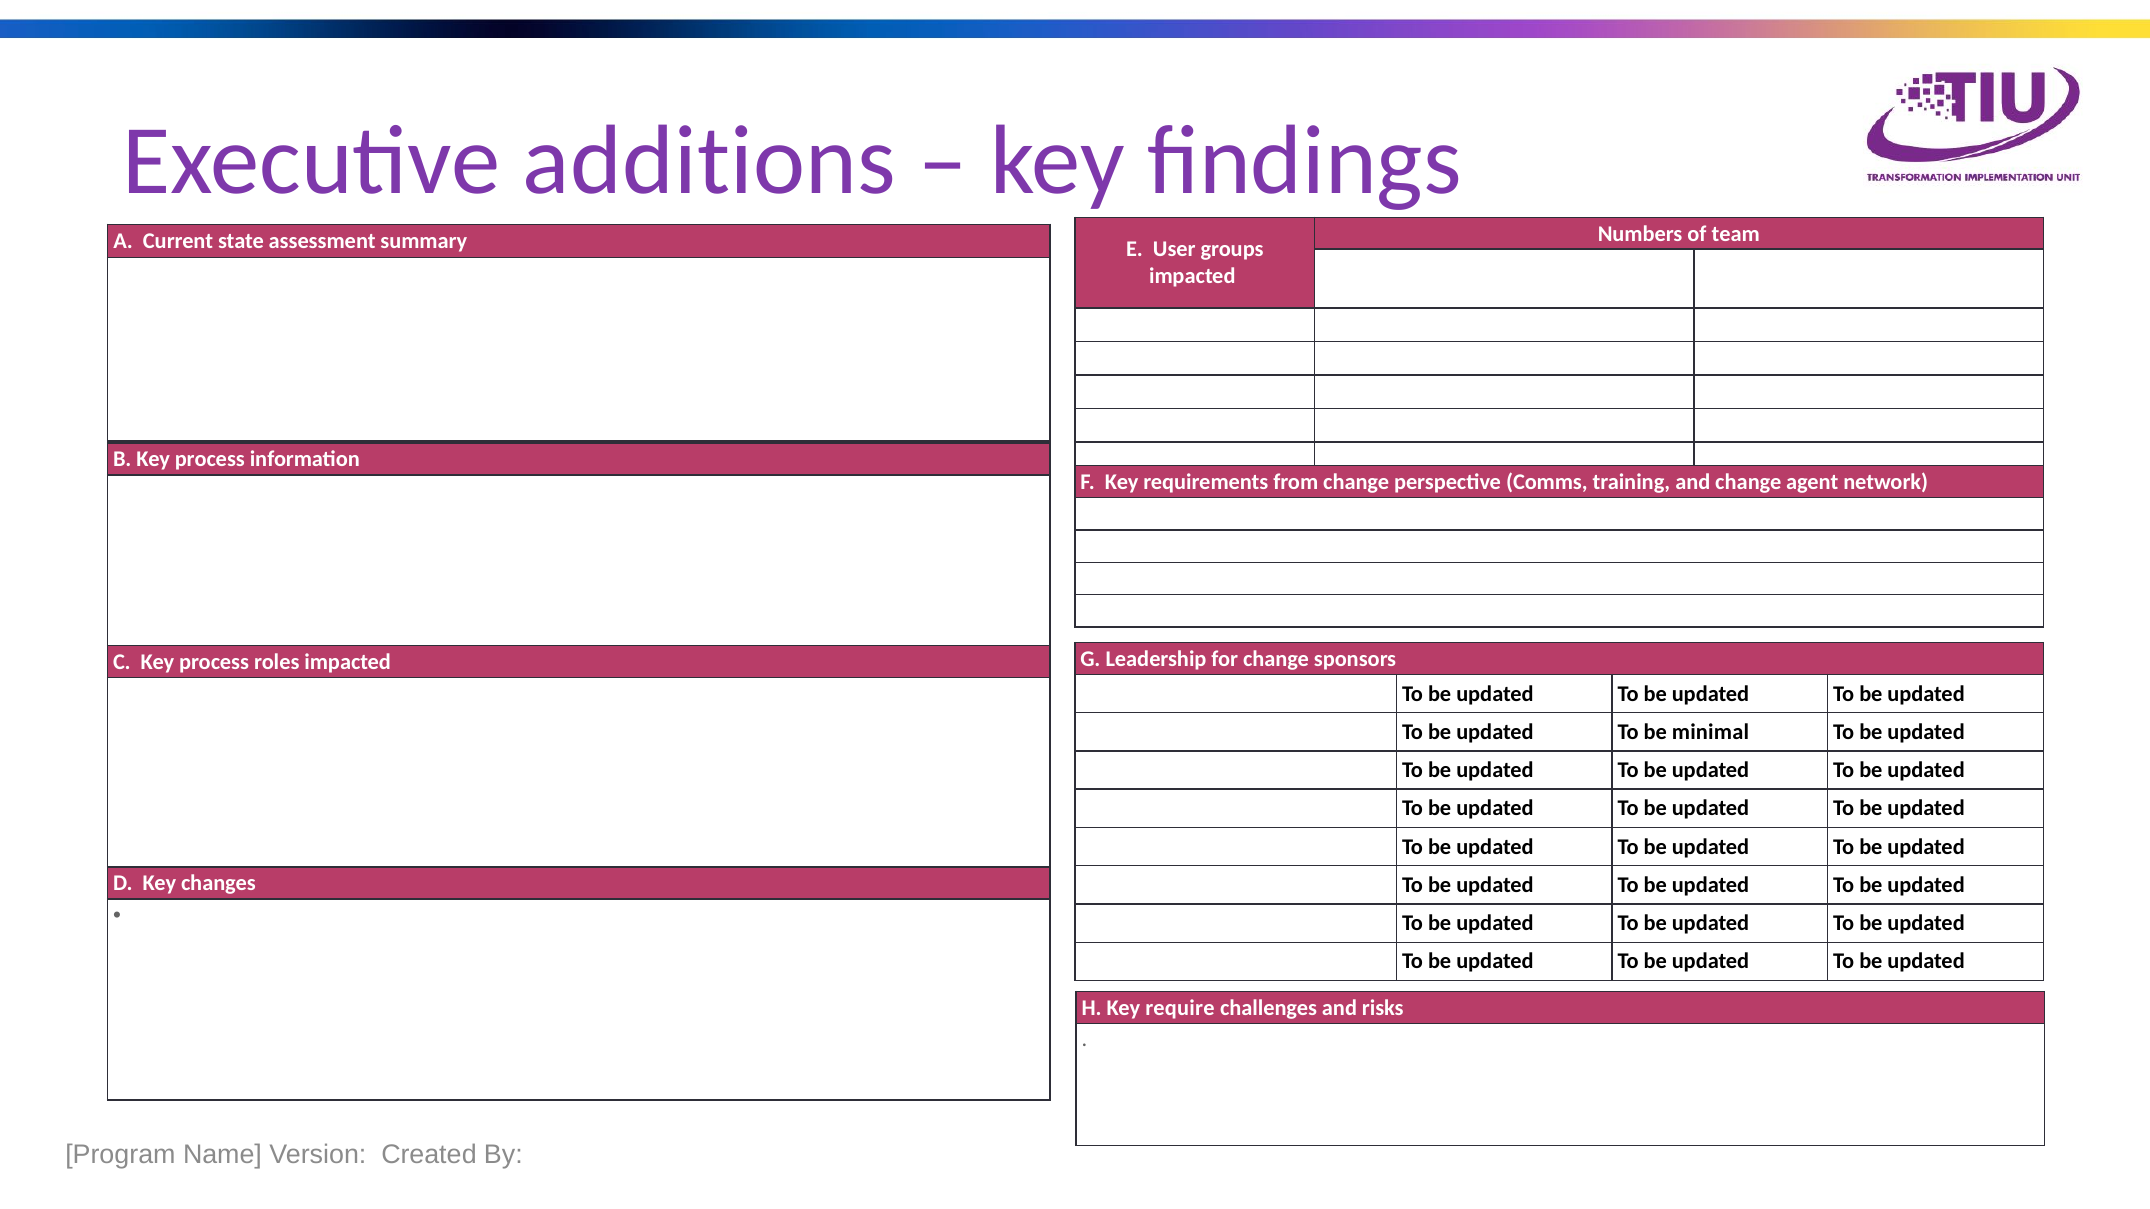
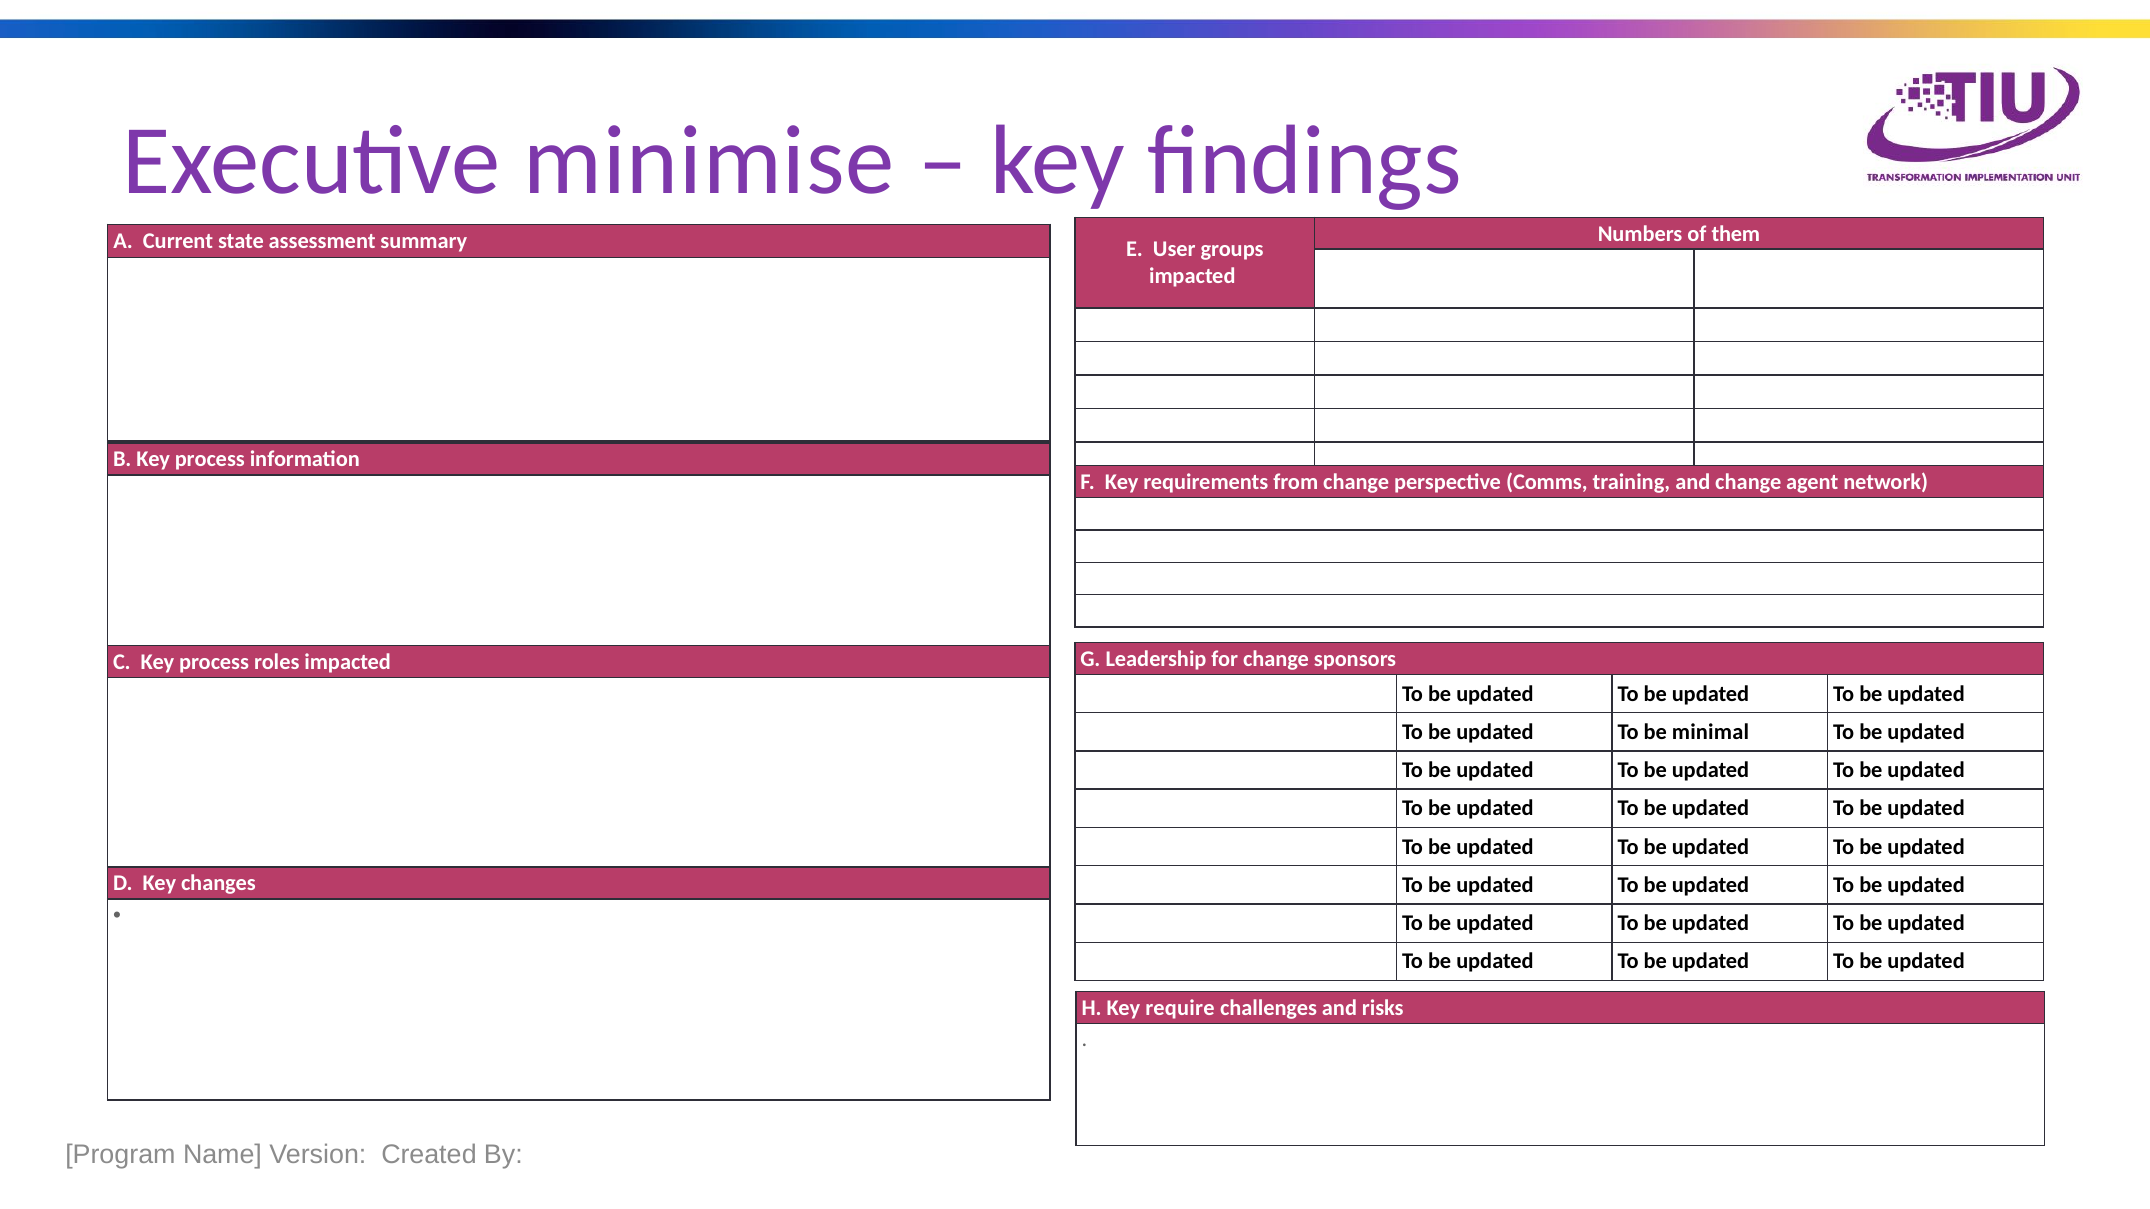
additions: additions -> minimise
team: team -> them
